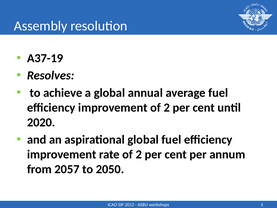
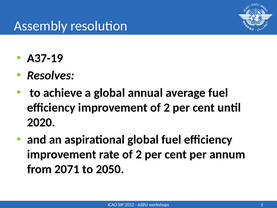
2057: 2057 -> 2071
